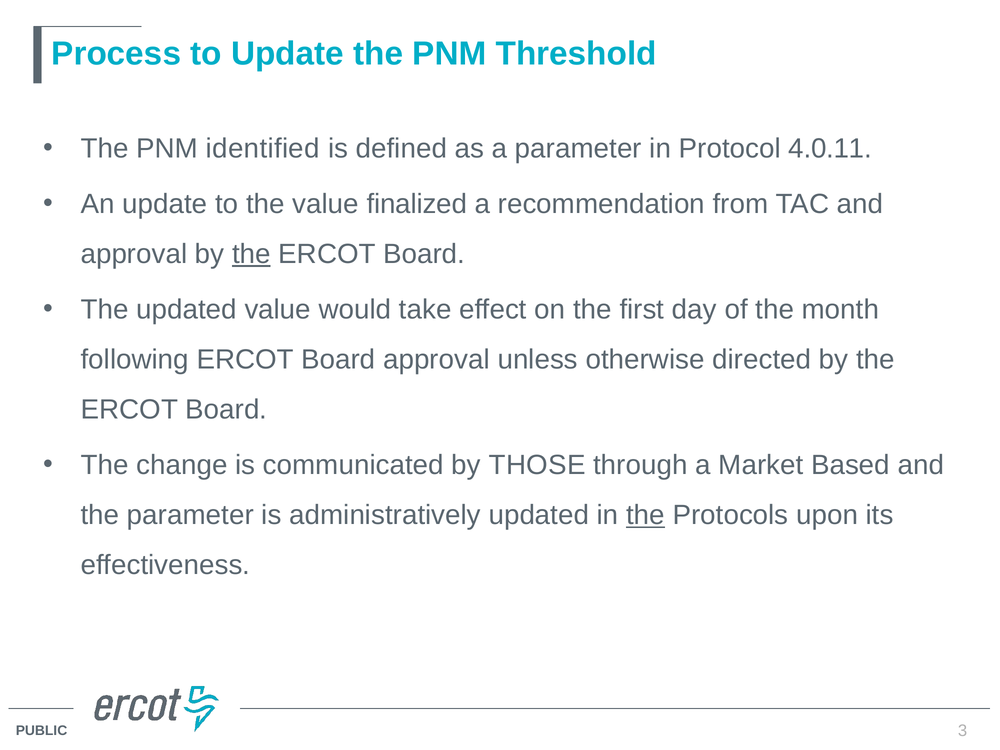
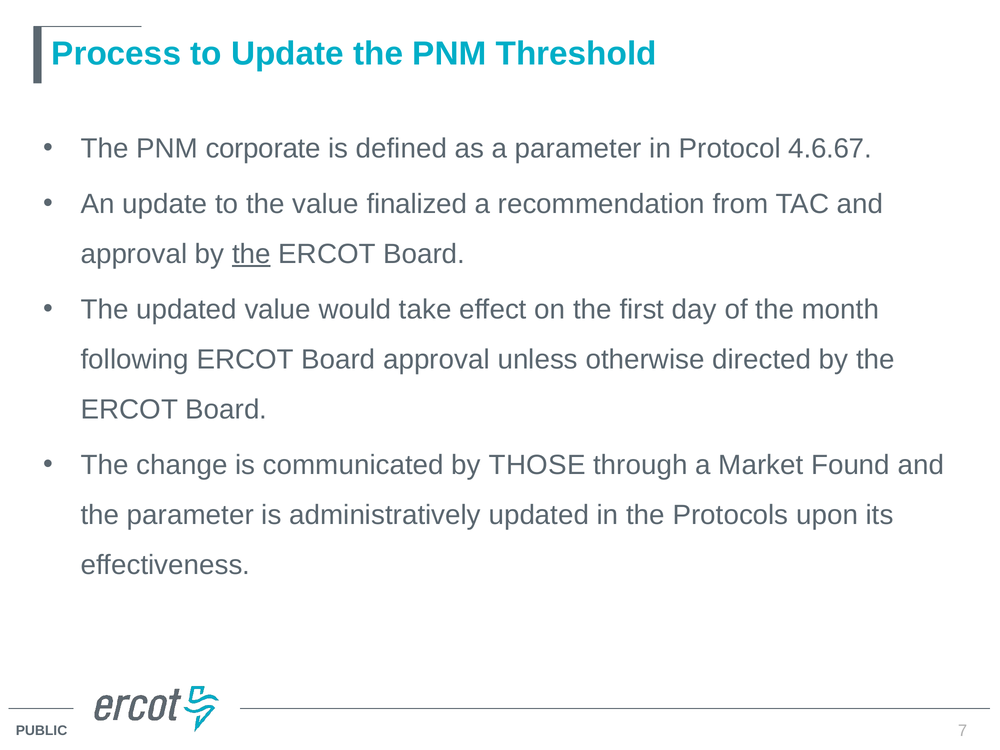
identified: identified -> corporate
4.0.11: 4.0.11 -> 4.6.67
Based: Based -> Found
the at (645, 515) underline: present -> none
3: 3 -> 7
